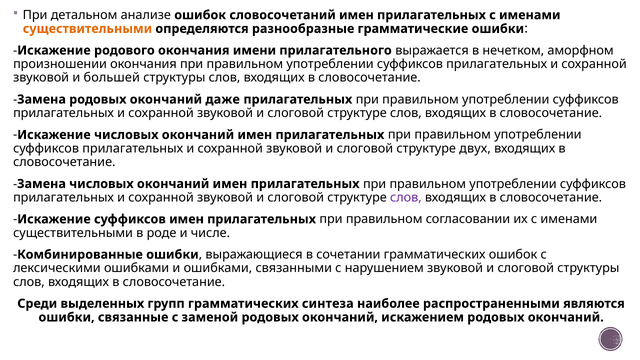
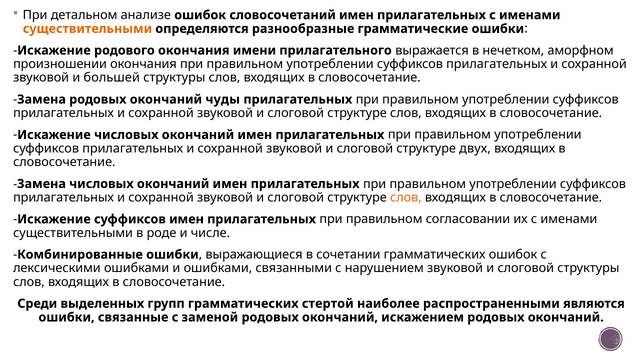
даже: даже -> чуды
слов at (406, 198) colour: purple -> orange
синтеза: синтеза -> стертой
